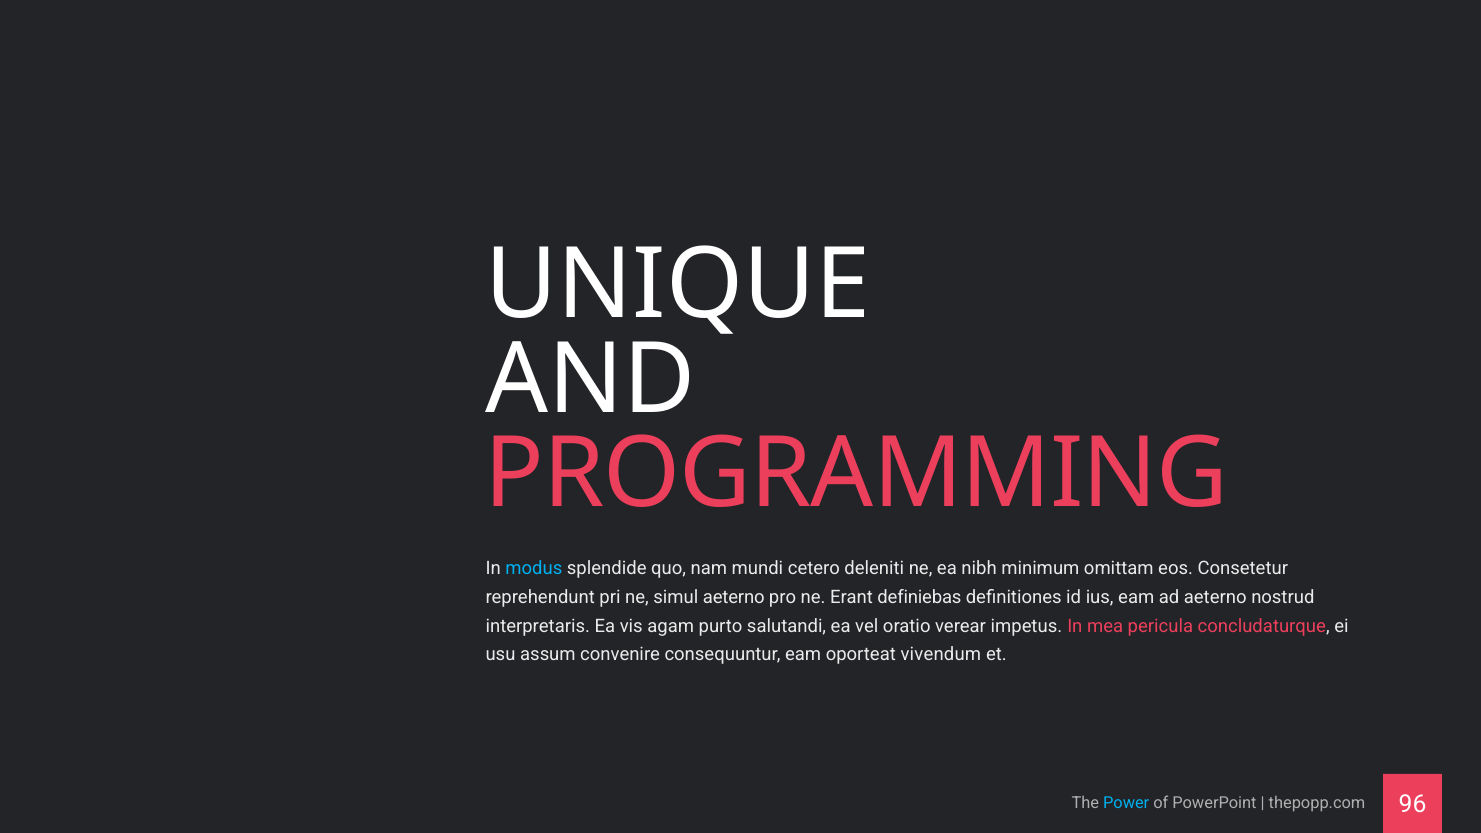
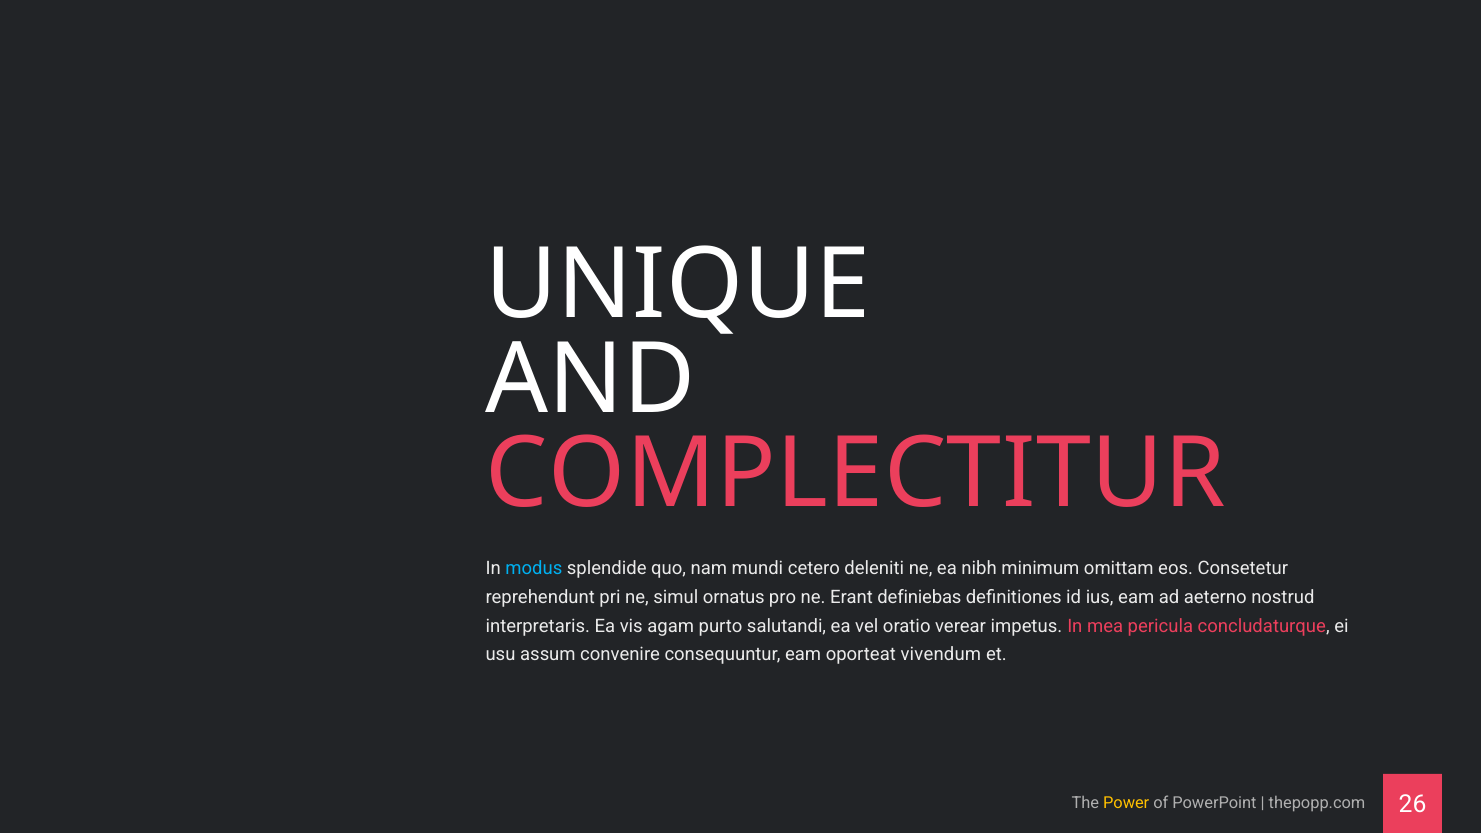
PROGRAMMING: PROGRAMMING -> COMPLECTITUR
simul aeterno: aeterno -> ornatus
Power colour: light blue -> yellow
96: 96 -> 26
